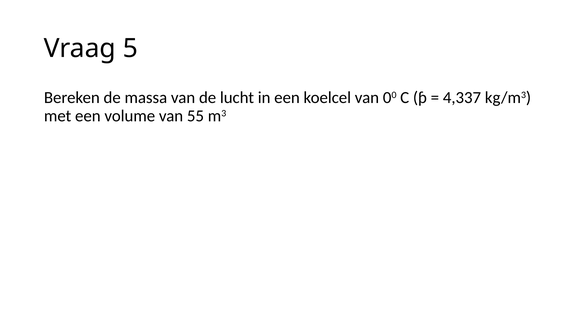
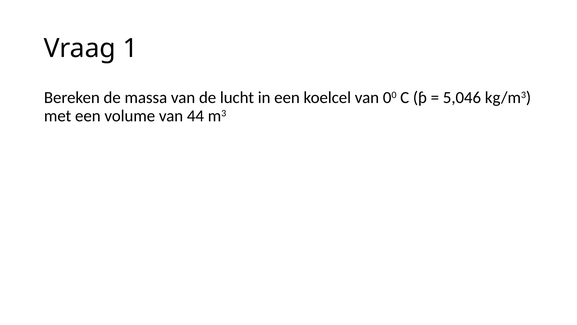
5: 5 -> 1
4,337: 4,337 -> 5,046
55: 55 -> 44
